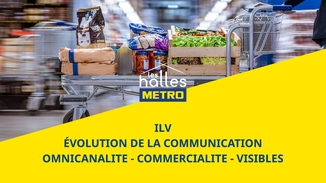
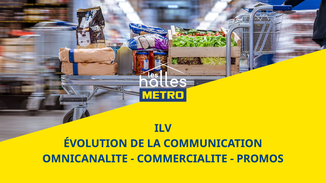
VISIBLES: VISIBLES -> PROMOS
